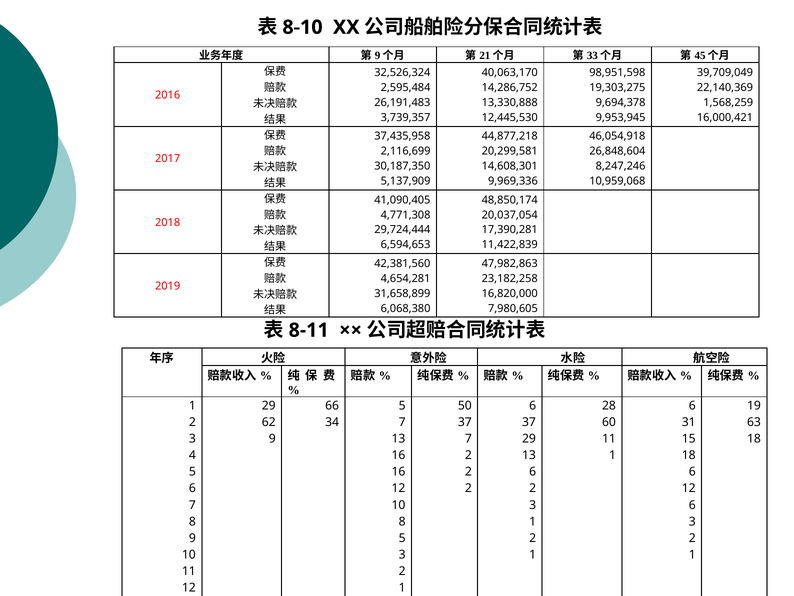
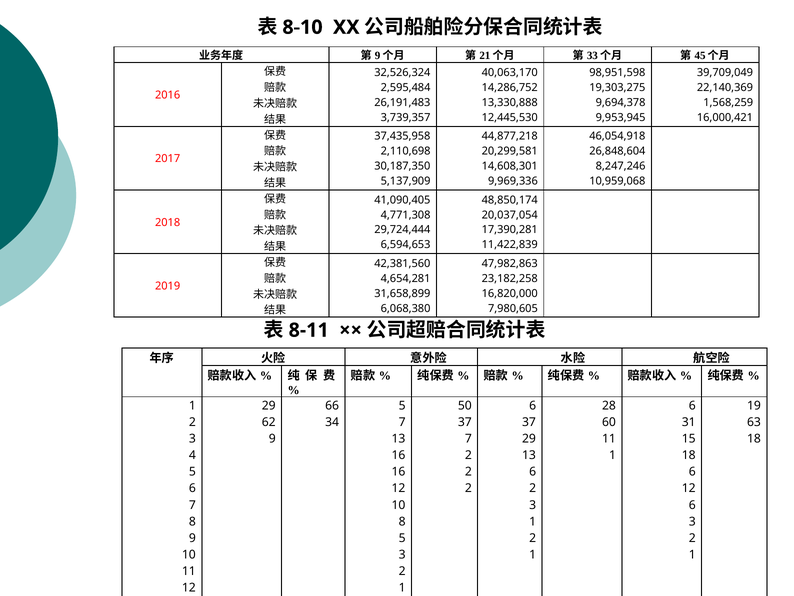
2,116,699: 2,116,699 -> 2,110,698
